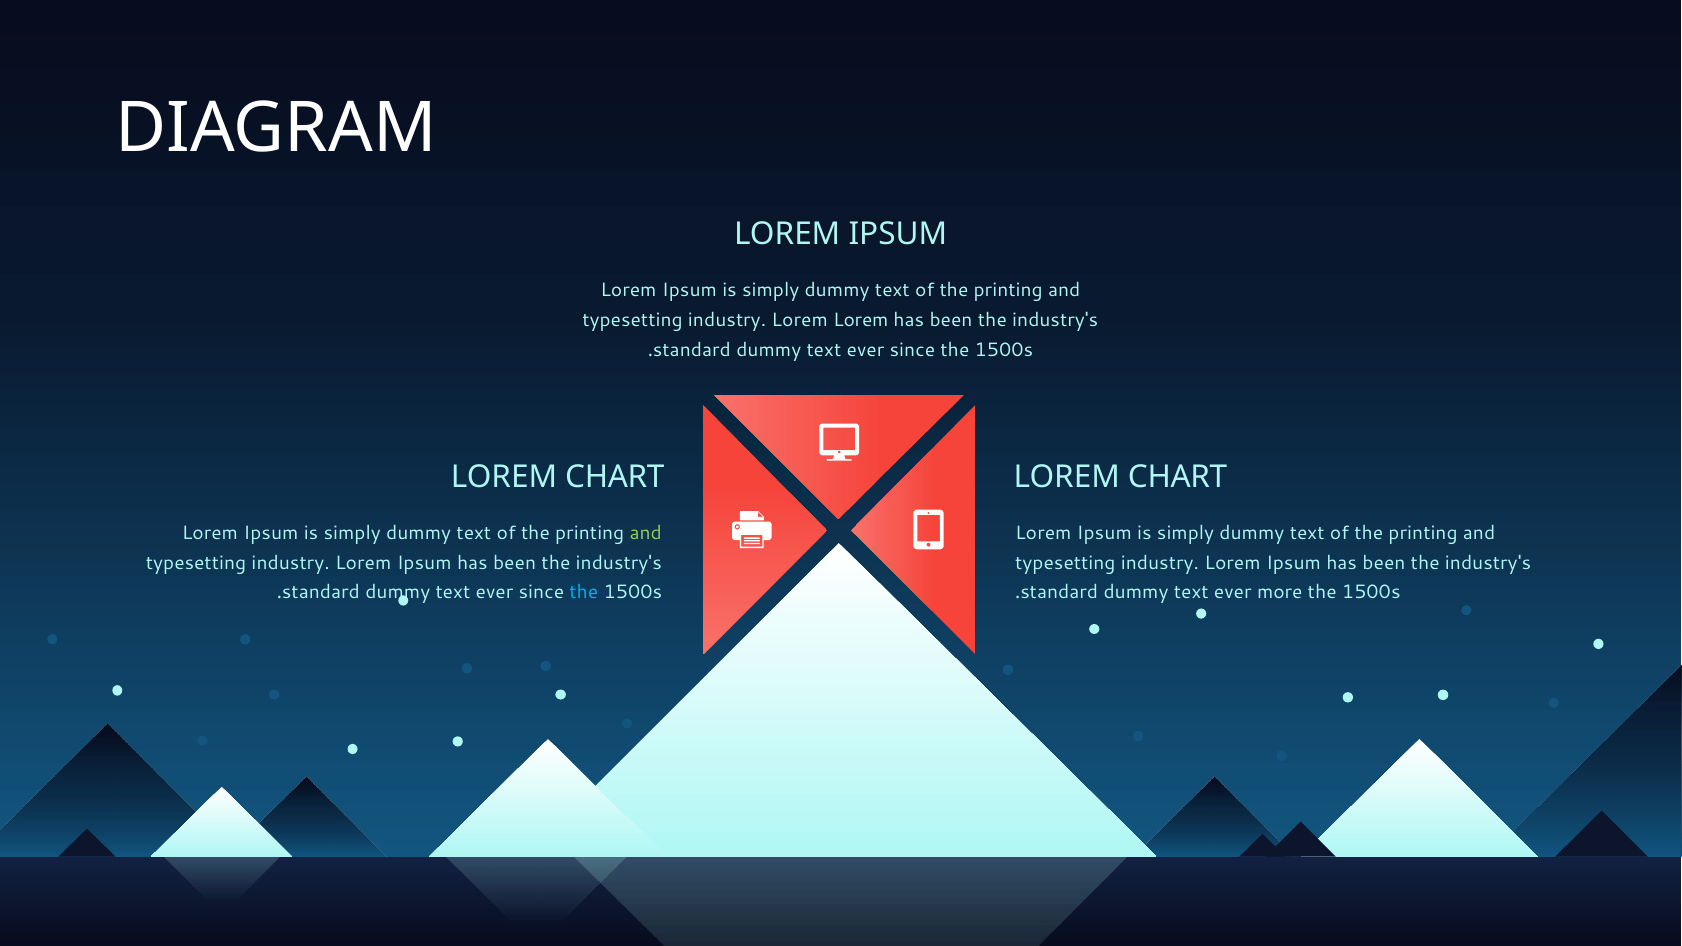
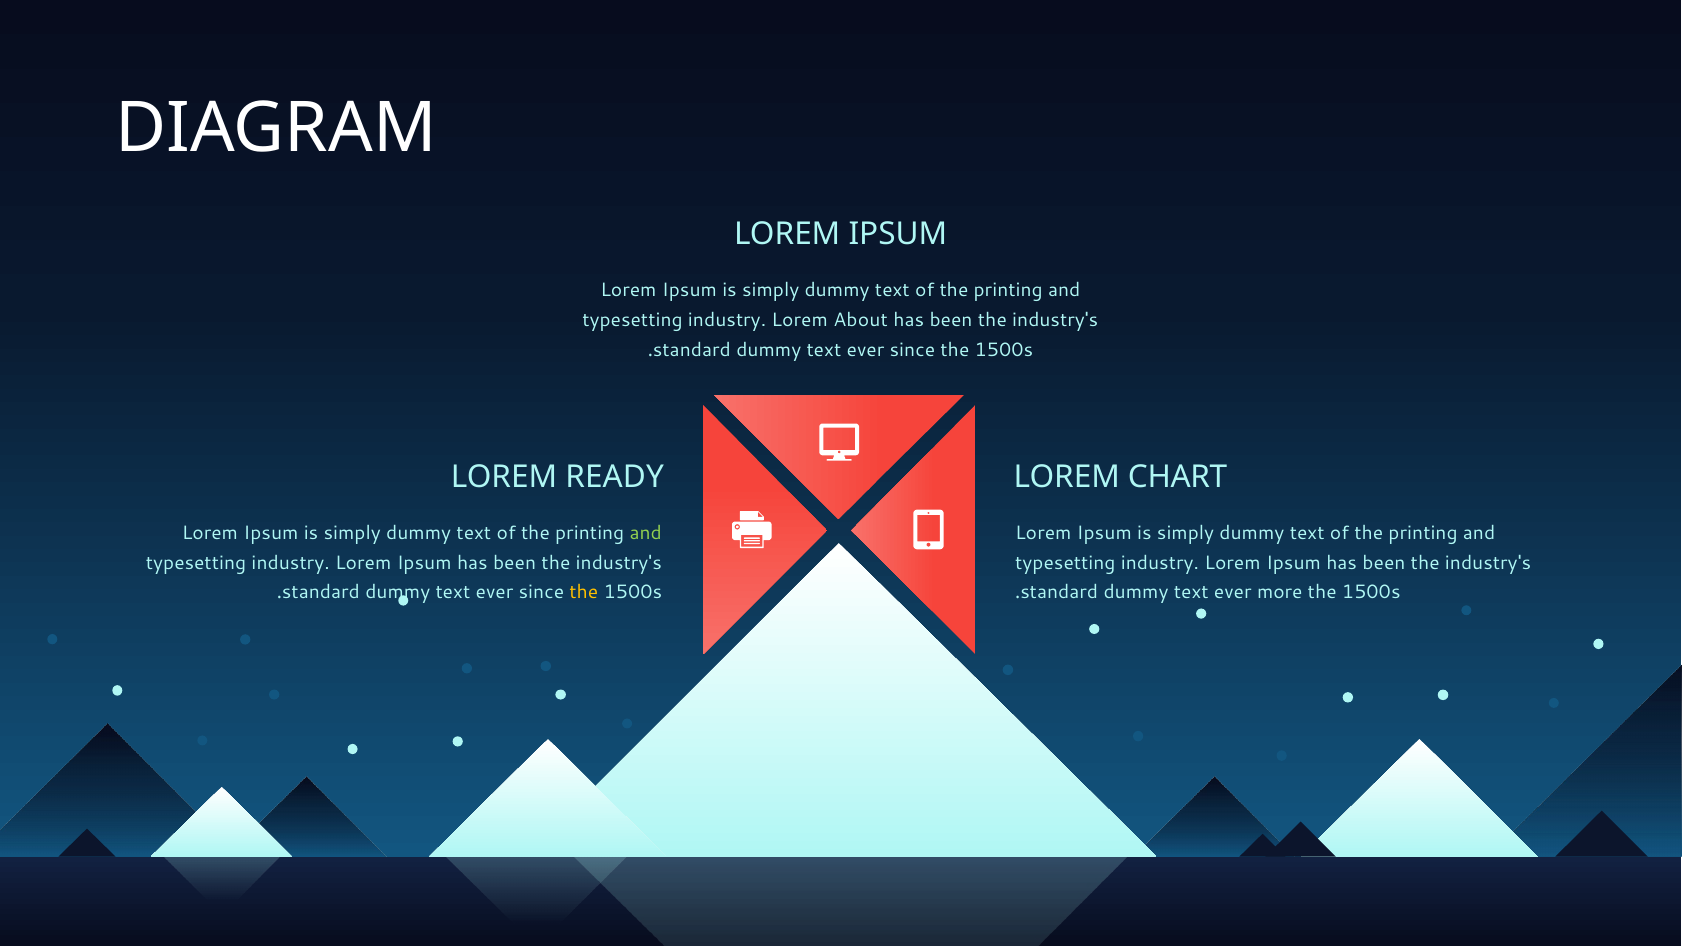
Lorem Lorem: Lorem -> About
CHART at (615, 477): CHART -> READY
the at (584, 593) colour: light blue -> yellow
